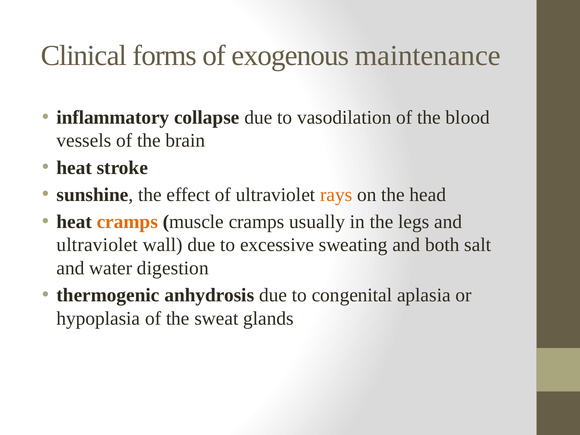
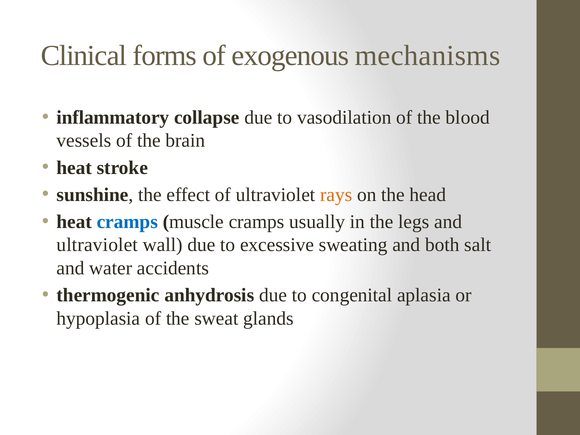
maintenance: maintenance -> mechanisms
cramps at (127, 222) colour: orange -> blue
digestion: digestion -> accidents
